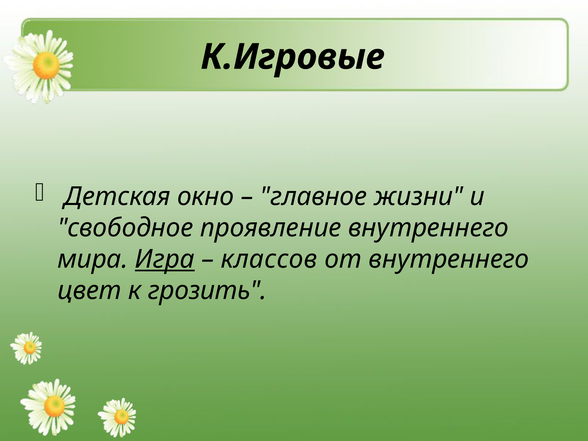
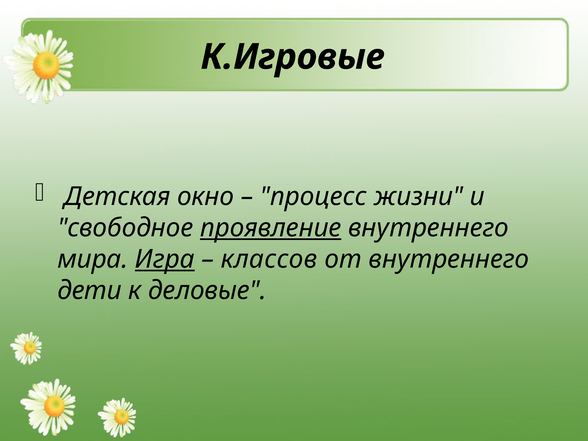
главное: главное -> процесс
проявление underline: none -> present
цвет: цвет -> дети
грозить: грозить -> деловые
